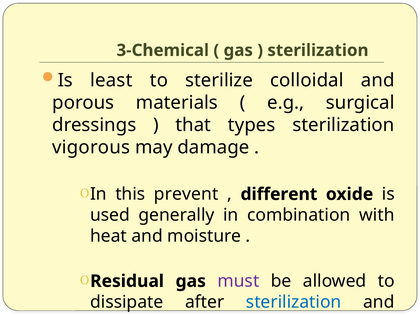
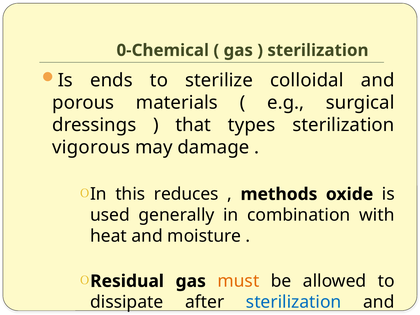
3-Chemical: 3-Chemical -> 0-Chemical
least: least -> ends
prevent: prevent -> reduces
different: different -> methods
must colour: purple -> orange
